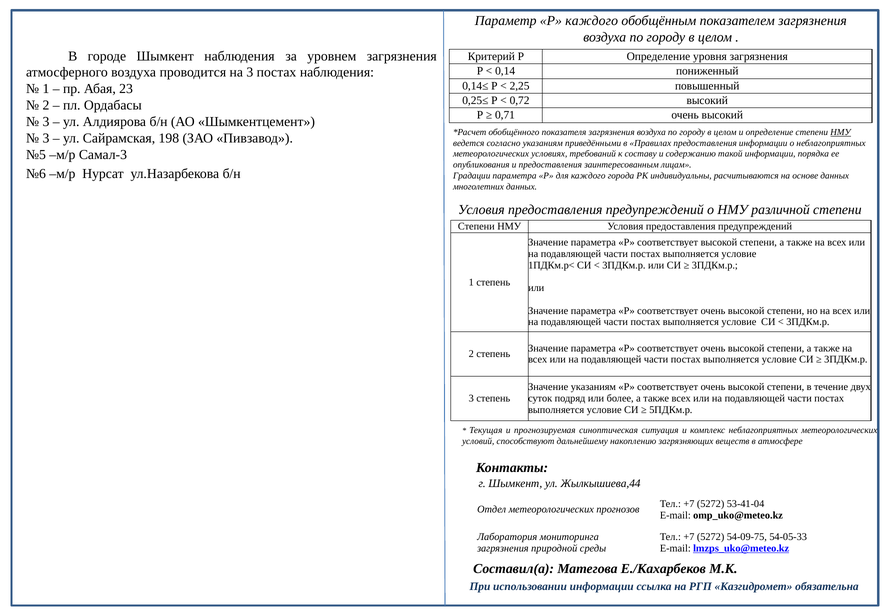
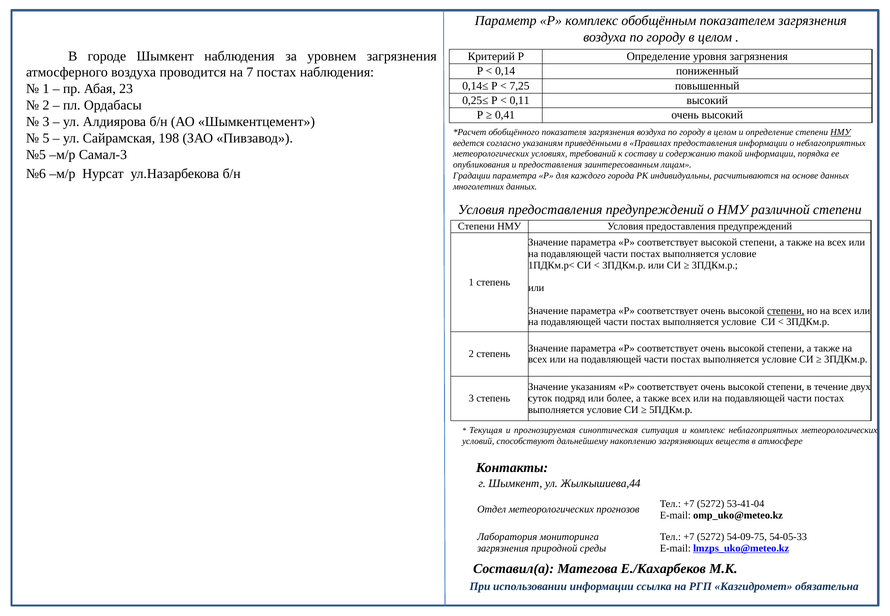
Р каждого: каждого -> комплекс
на 3: 3 -> 7
2,25: 2,25 -> 7,25
0,72: 0,72 -> 0,11
0,71: 0,71 -> 0,41
3 at (46, 138): 3 -> 5
степени at (786, 311) underline: none -> present
